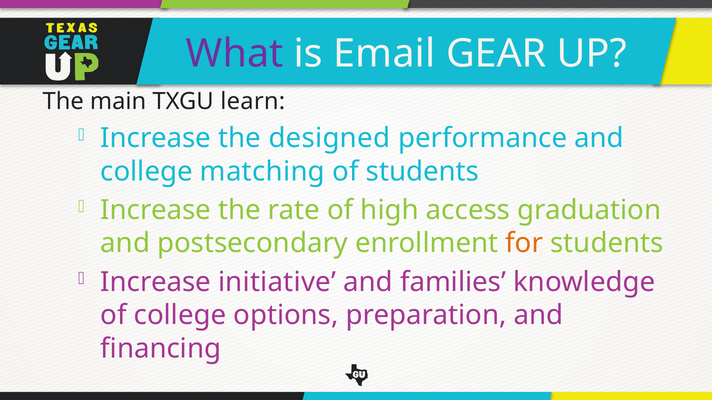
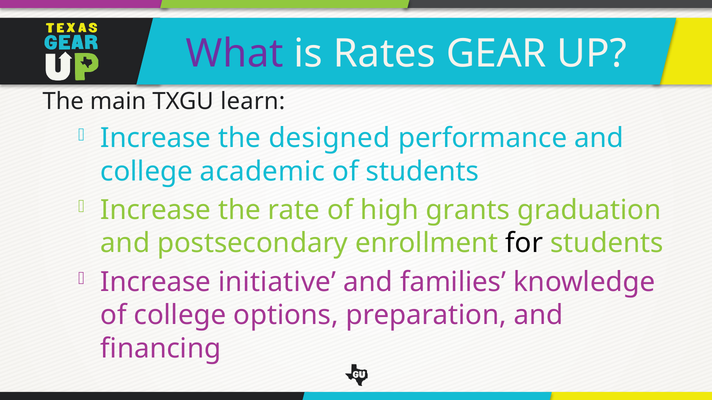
Email: Email -> Rates
matching: matching -> academic
access: access -> grants
for colour: orange -> black
